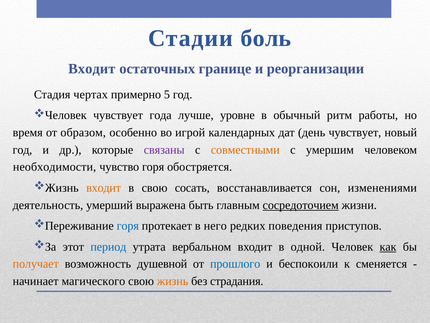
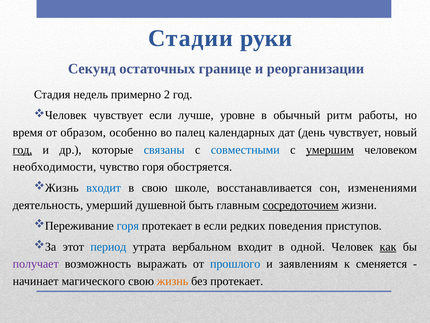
боль: боль -> руки
Входит at (92, 69): Входит -> Секунд
чертах: чертах -> недель
5: 5 -> 2
чувствует года: года -> если
игрой: игрой -> палец
год at (22, 150) underline: none -> present
связаны colour: purple -> blue
совместными colour: orange -> blue
умершим underline: none -> present
входит at (104, 188) colour: orange -> blue
сосать: сосать -> школе
выражена: выражена -> душевной
в него: него -> если
получает colour: orange -> purple
душевной: душевной -> выражать
беспокоили: беспокоили -> заявлениям
без страдания: страдания -> протекает
